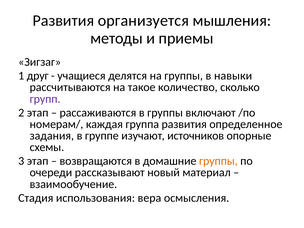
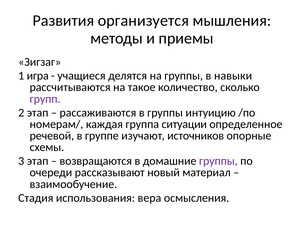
друг: друг -> игра
включают: включают -> интуицию
группа развития: развития -> ситуации
задания: задания -> речевой
группы at (218, 161) colour: orange -> purple
